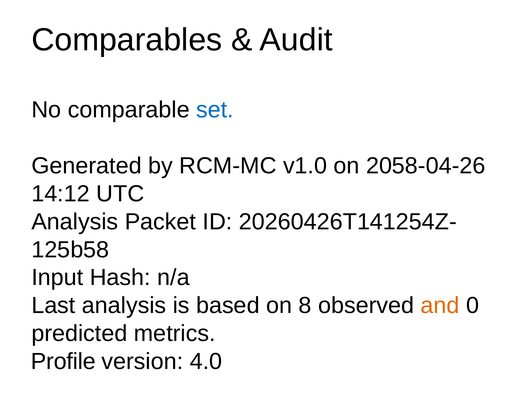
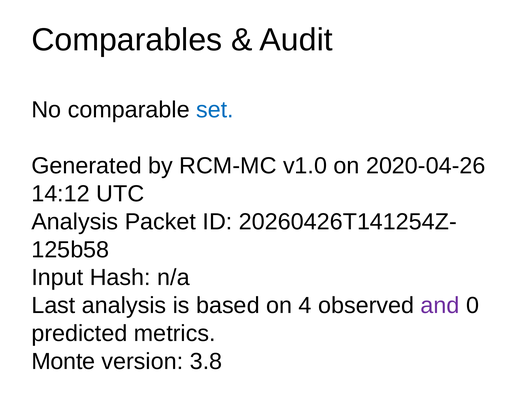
2058-04-26: 2058-04-26 -> 2020-04-26
8: 8 -> 4
and colour: orange -> purple
Profile: Profile -> Monte
4.0: 4.0 -> 3.8
